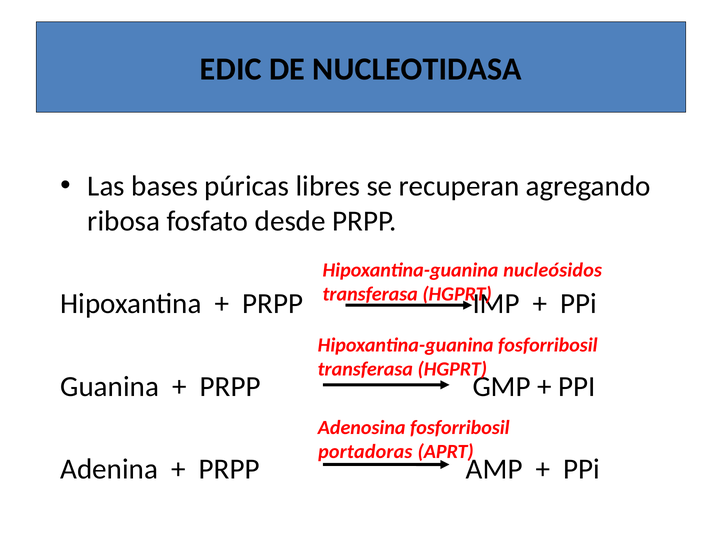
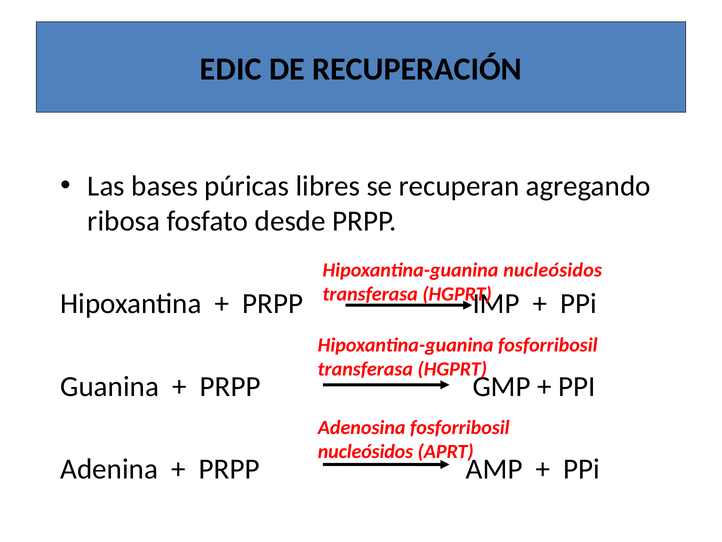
NUCLEOTIDASA: NUCLEOTIDASA -> RECUPERACIÓN
portadoras at (365, 451): portadoras -> nucleósidos
